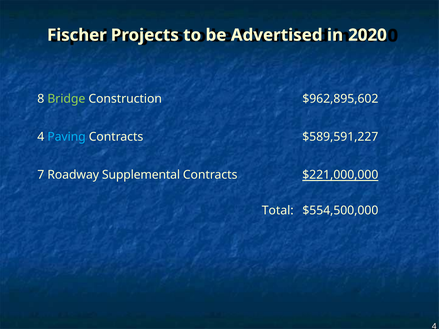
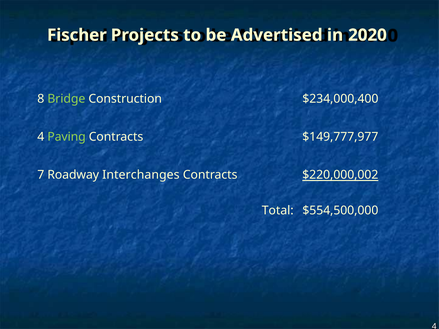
$962,895,602: $962,895,602 -> $234,000,400
Paving colour: light blue -> light green
$589,591,227: $589,591,227 -> $149,777,977
Supplemental: Supplemental -> Interchanges
$221,000,000: $221,000,000 -> $220,000,002
